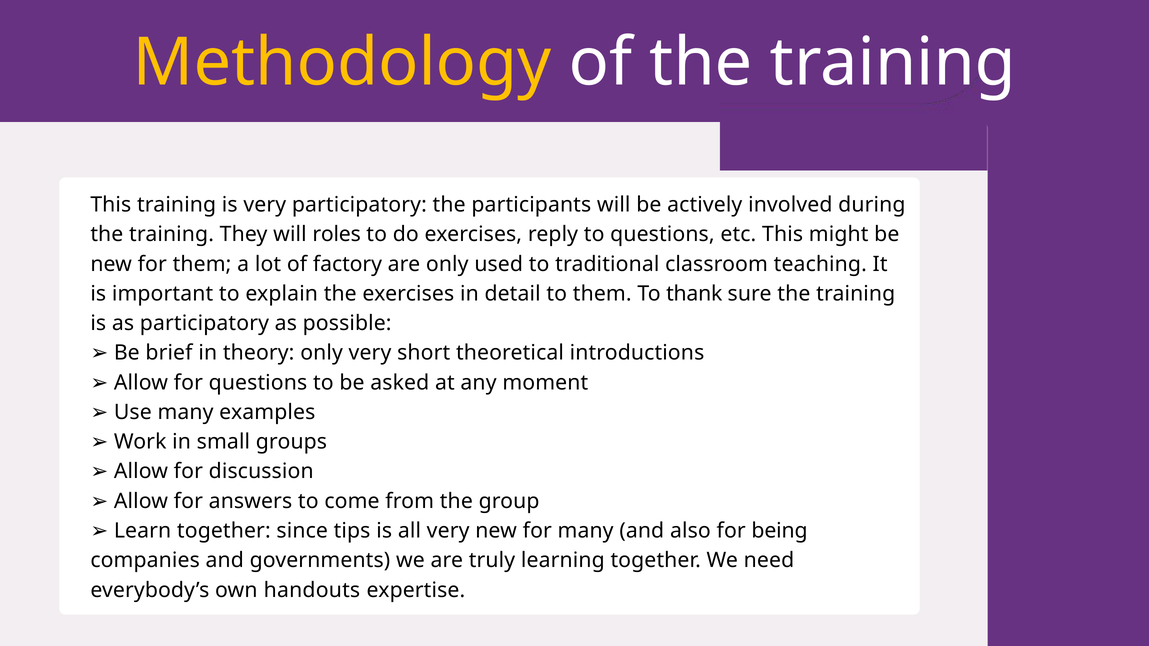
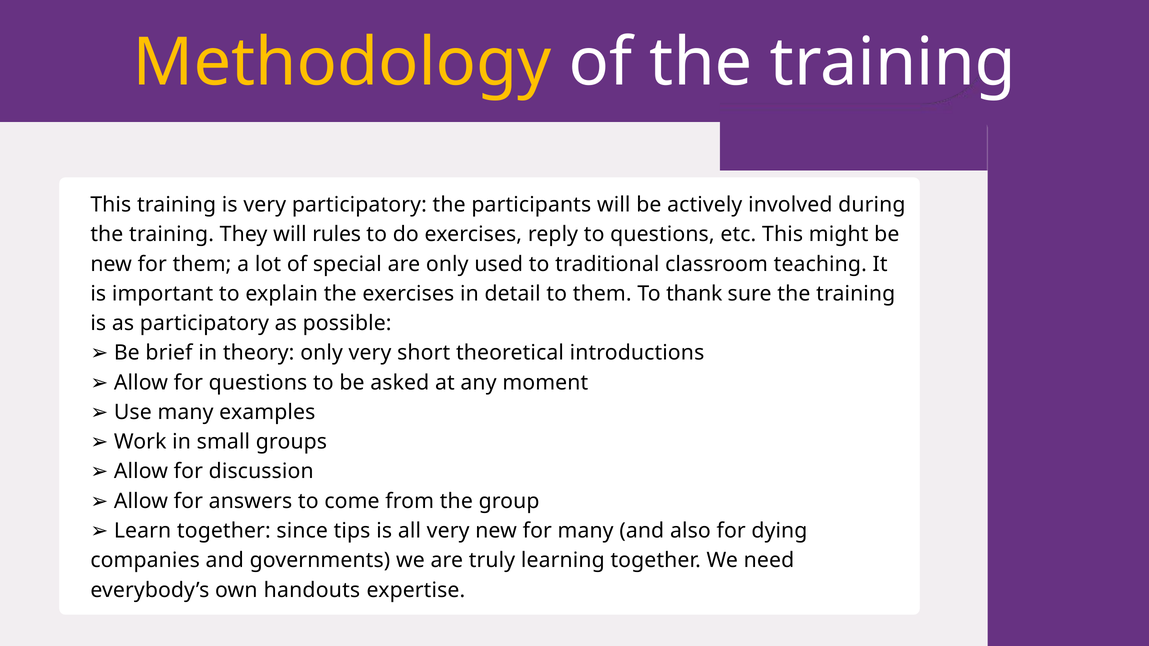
roles: roles -> rules
factory: factory -> special
being: being -> dying
